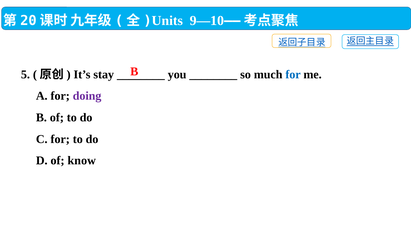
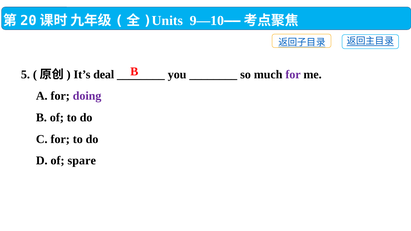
stay: stay -> deal
for at (293, 74) colour: blue -> purple
know: know -> spare
